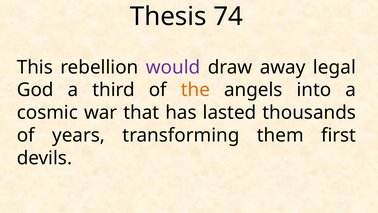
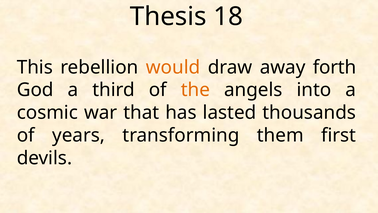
74: 74 -> 18
would colour: purple -> orange
legal: legal -> forth
